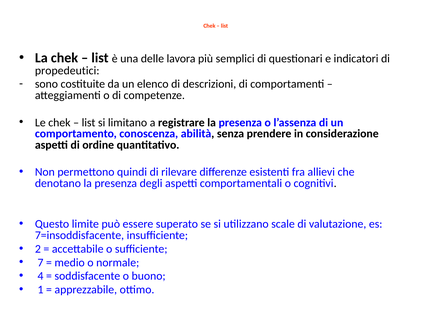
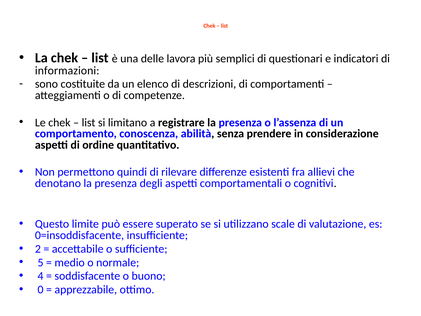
propedeutici: propedeutici -> informazioni
7=insoddisfacente: 7=insoddisfacente -> 0=insoddisfacente
7: 7 -> 5
1: 1 -> 0
